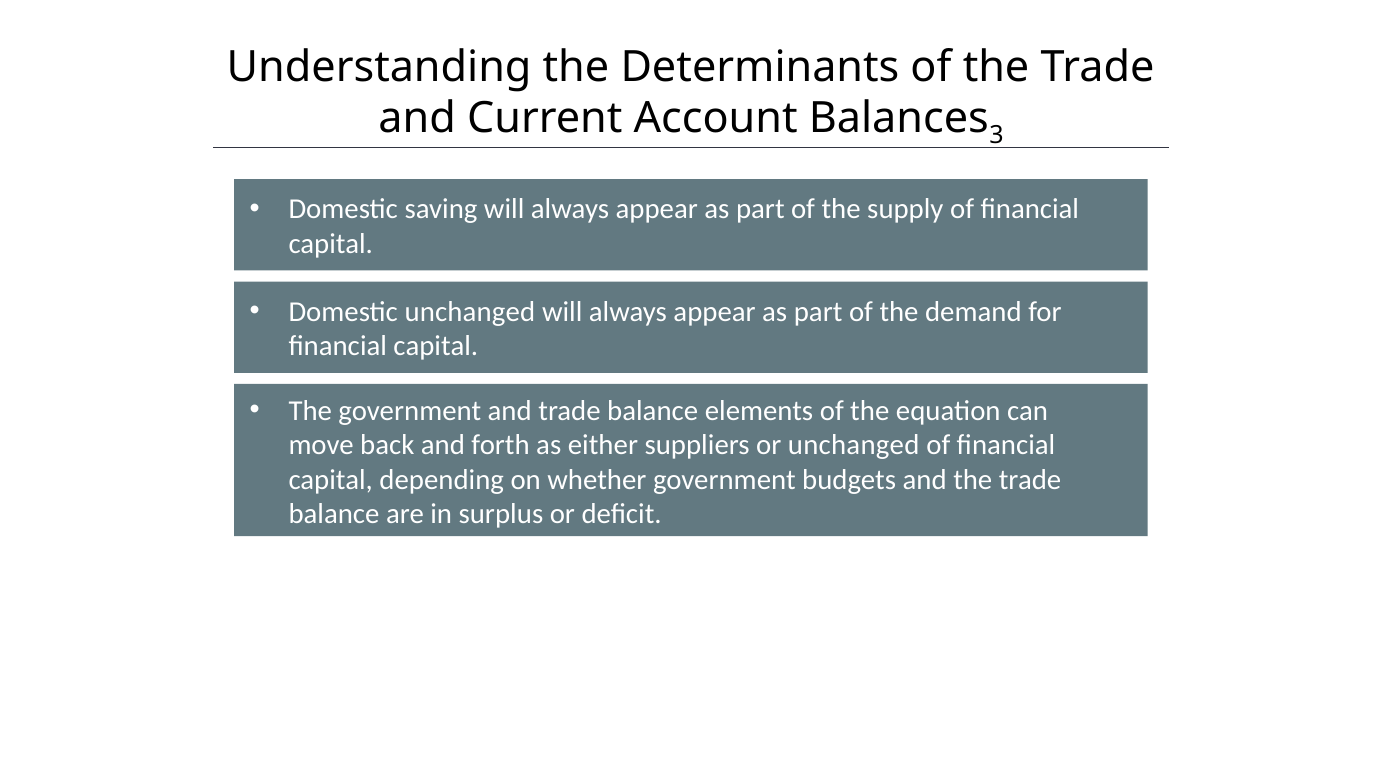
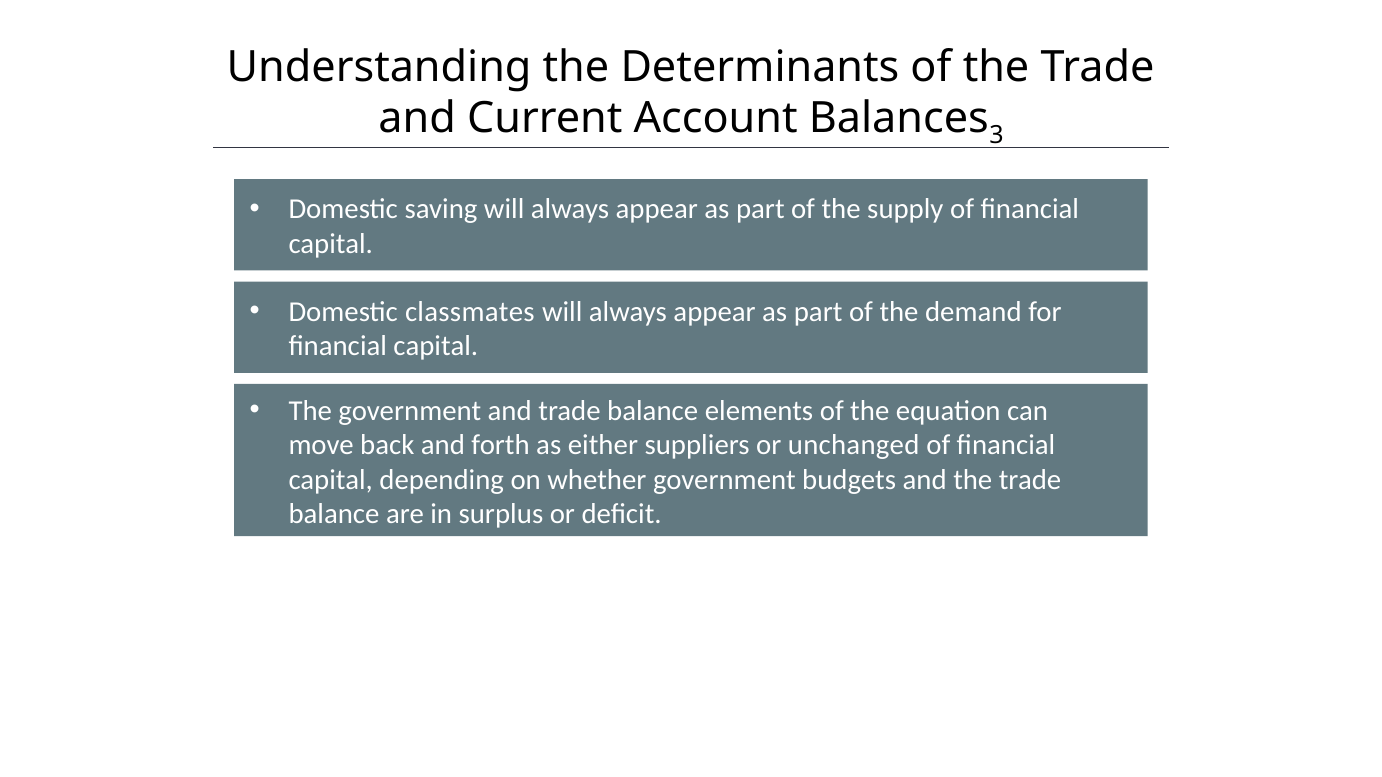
Domestic unchanged: unchanged -> classmates
